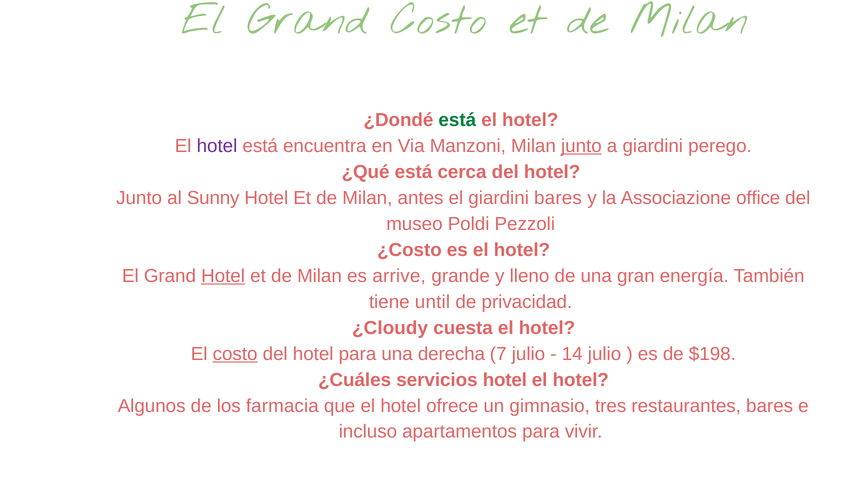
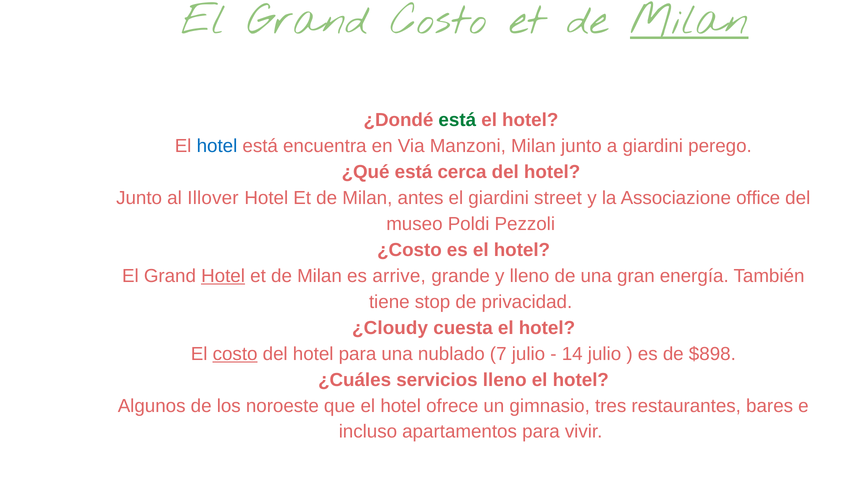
Milan at (689, 20) underline: none -> present
hotel at (217, 146) colour: purple -> blue
junto at (581, 146) underline: present -> none
Sunny: Sunny -> Illover
giardini bares: bares -> street
until: until -> stop
derecha: derecha -> nublado
$198: $198 -> $898
servicios hotel: hotel -> lleno
farmacia: farmacia -> noroeste
